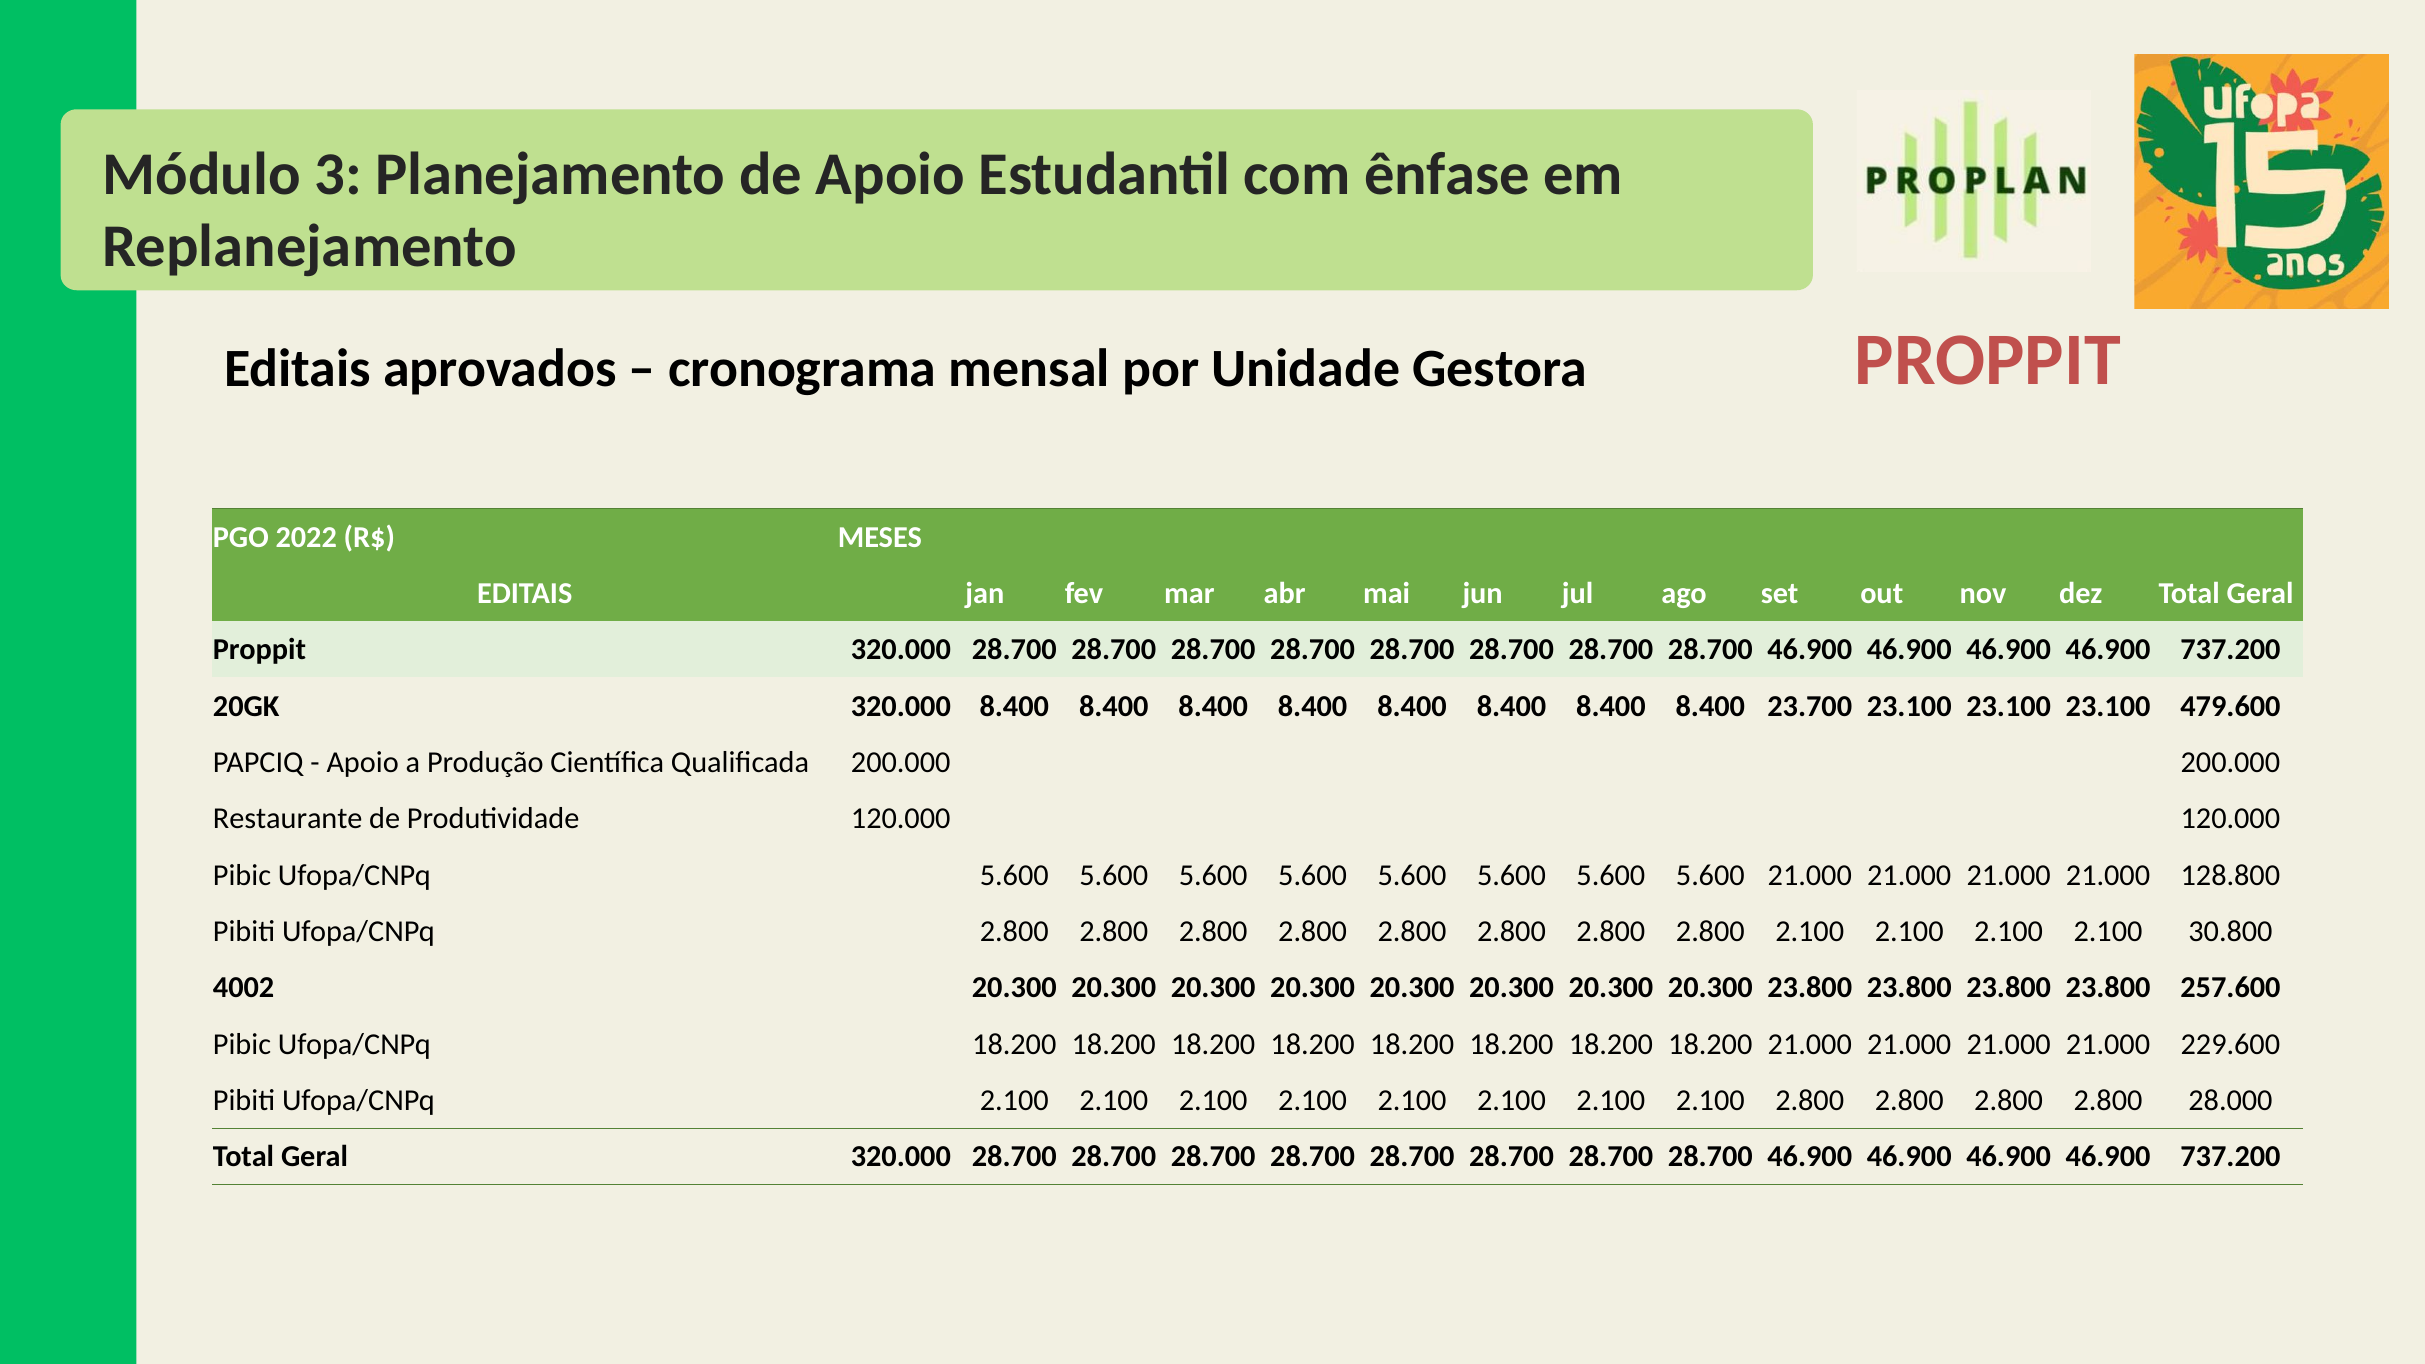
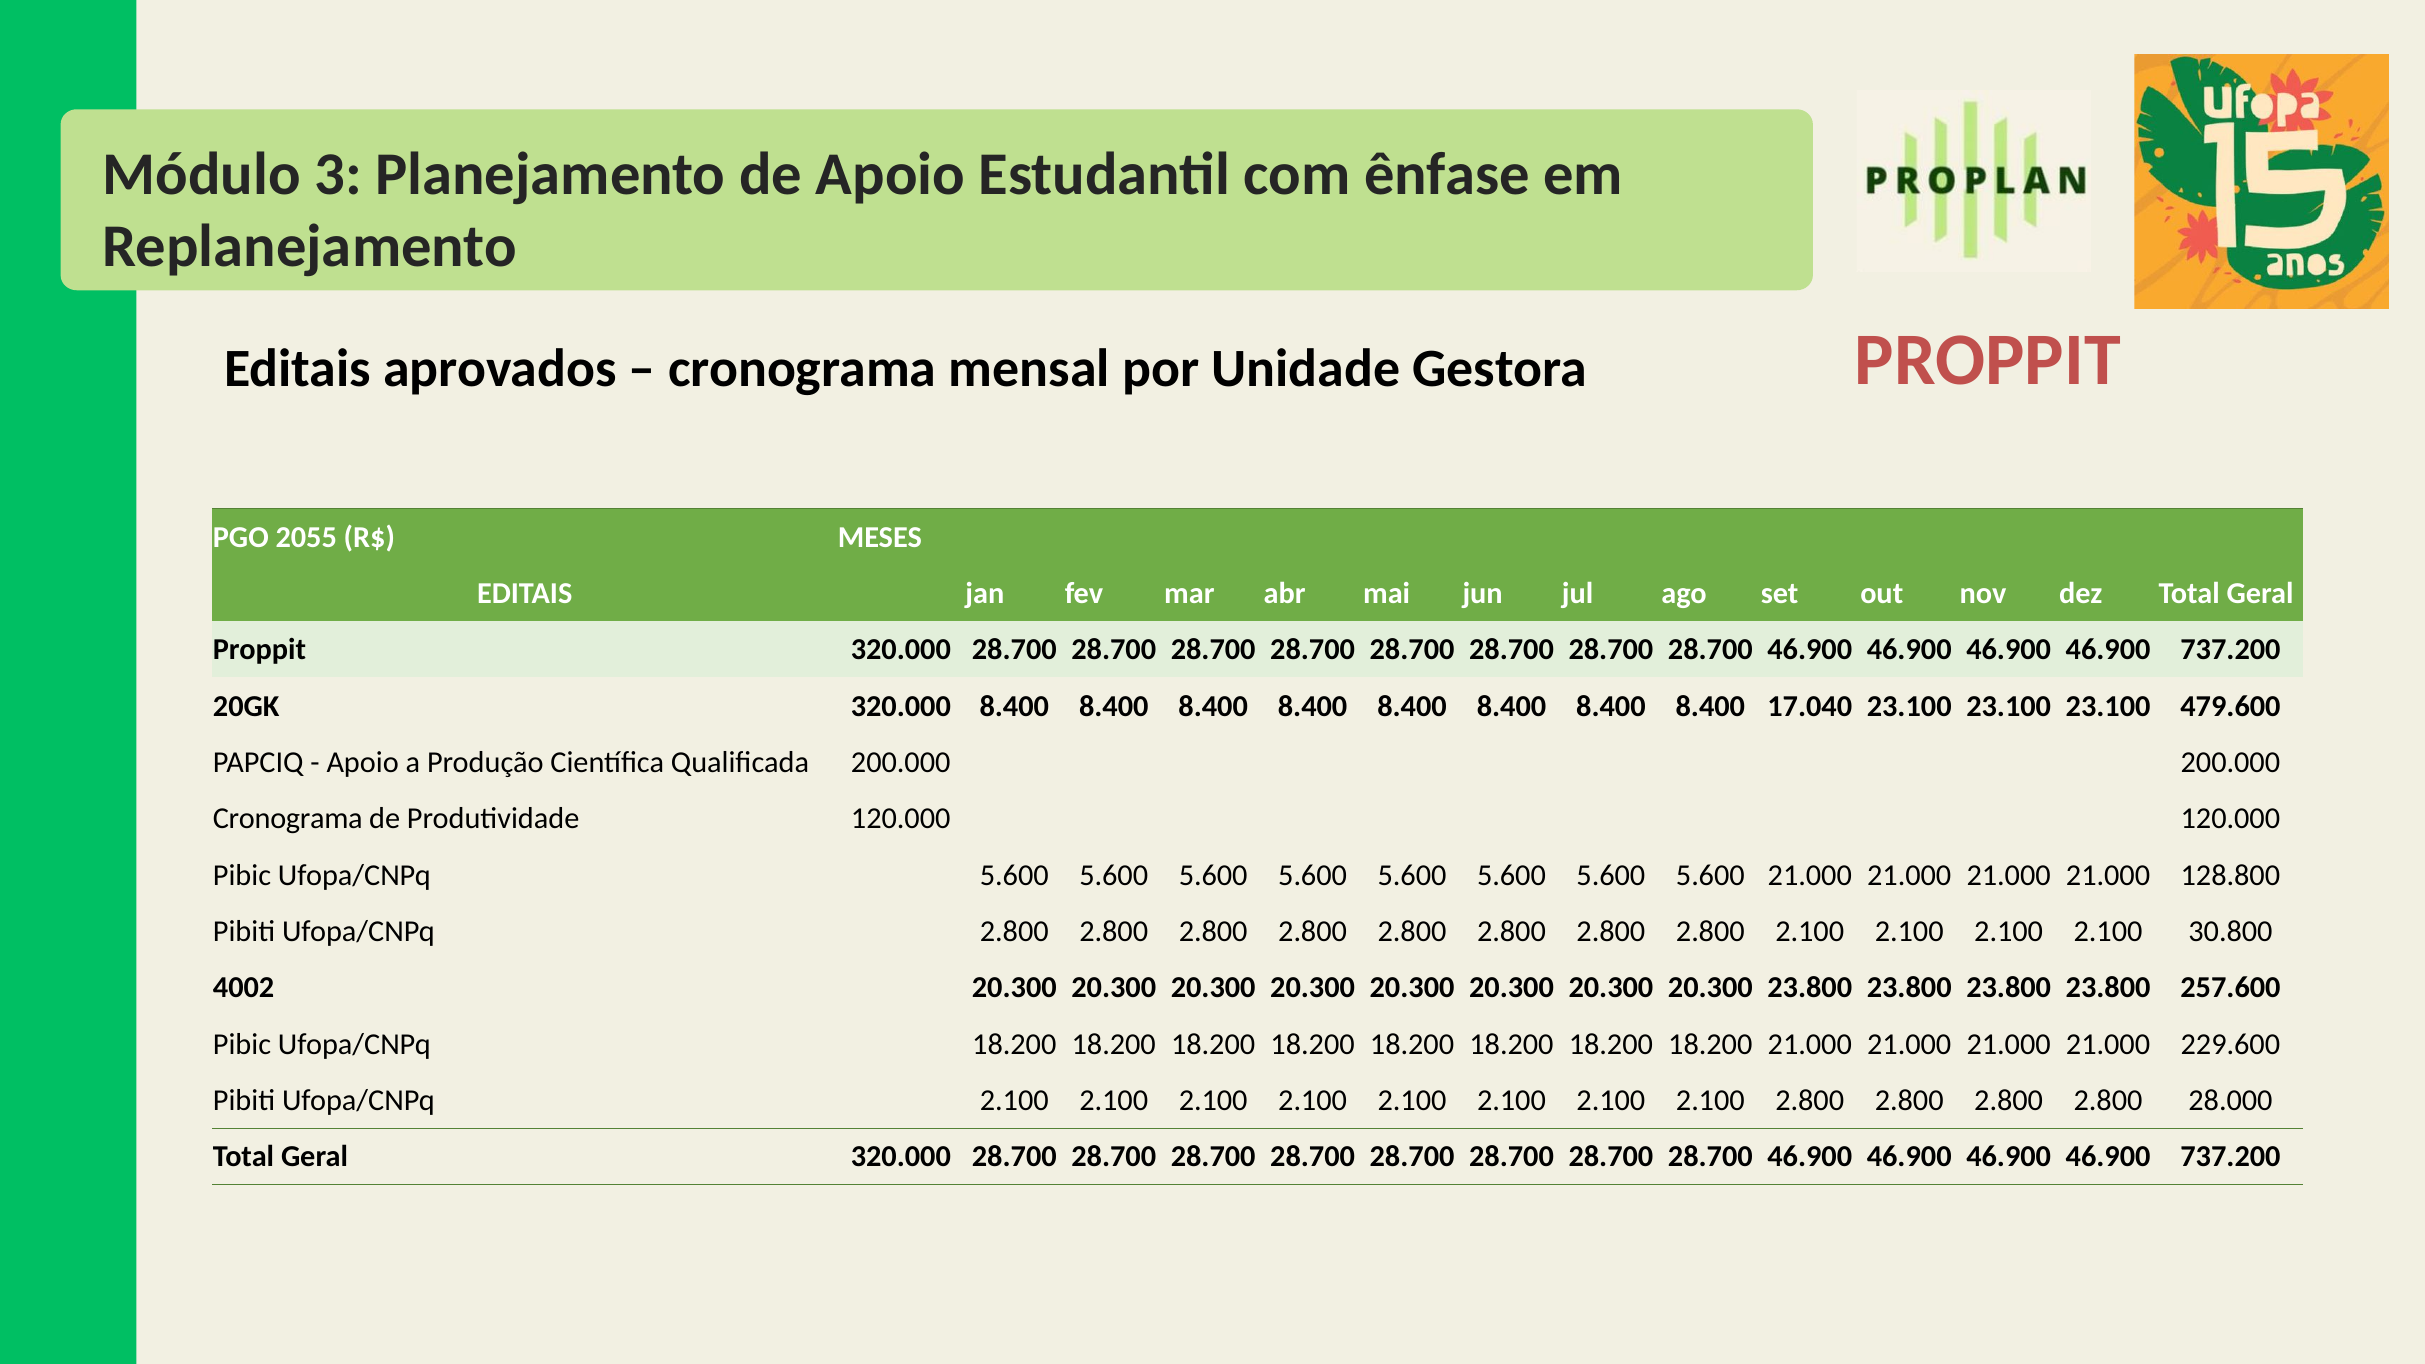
2022: 2022 -> 2055
23.700: 23.700 -> 17.040
Restaurante at (288, 819): Restaurante -> Cronograma
